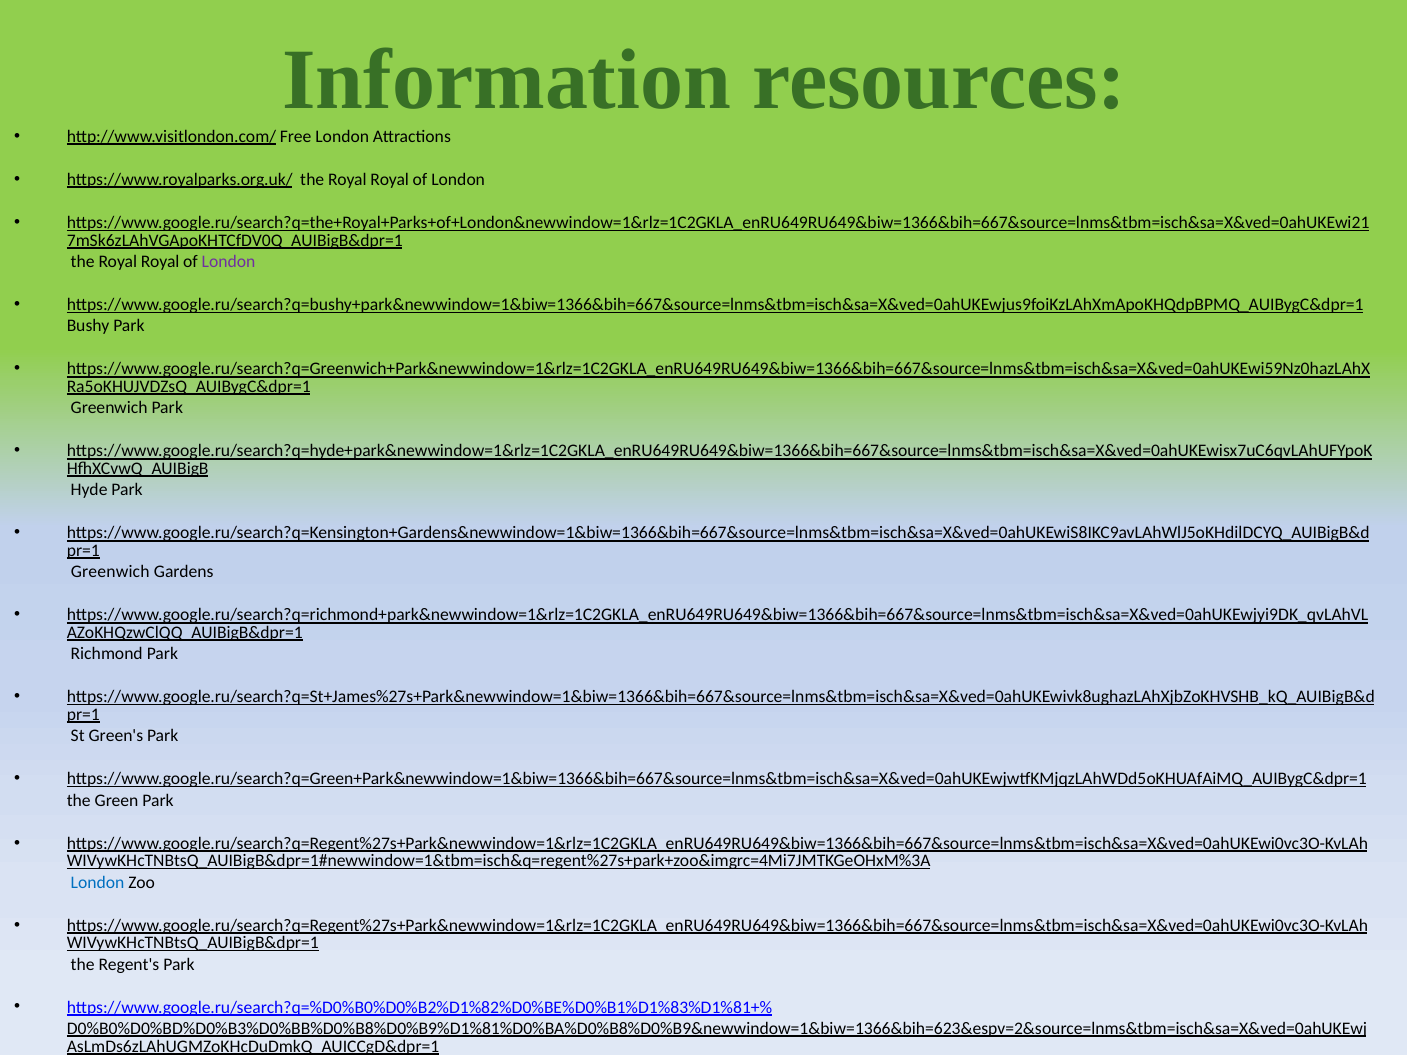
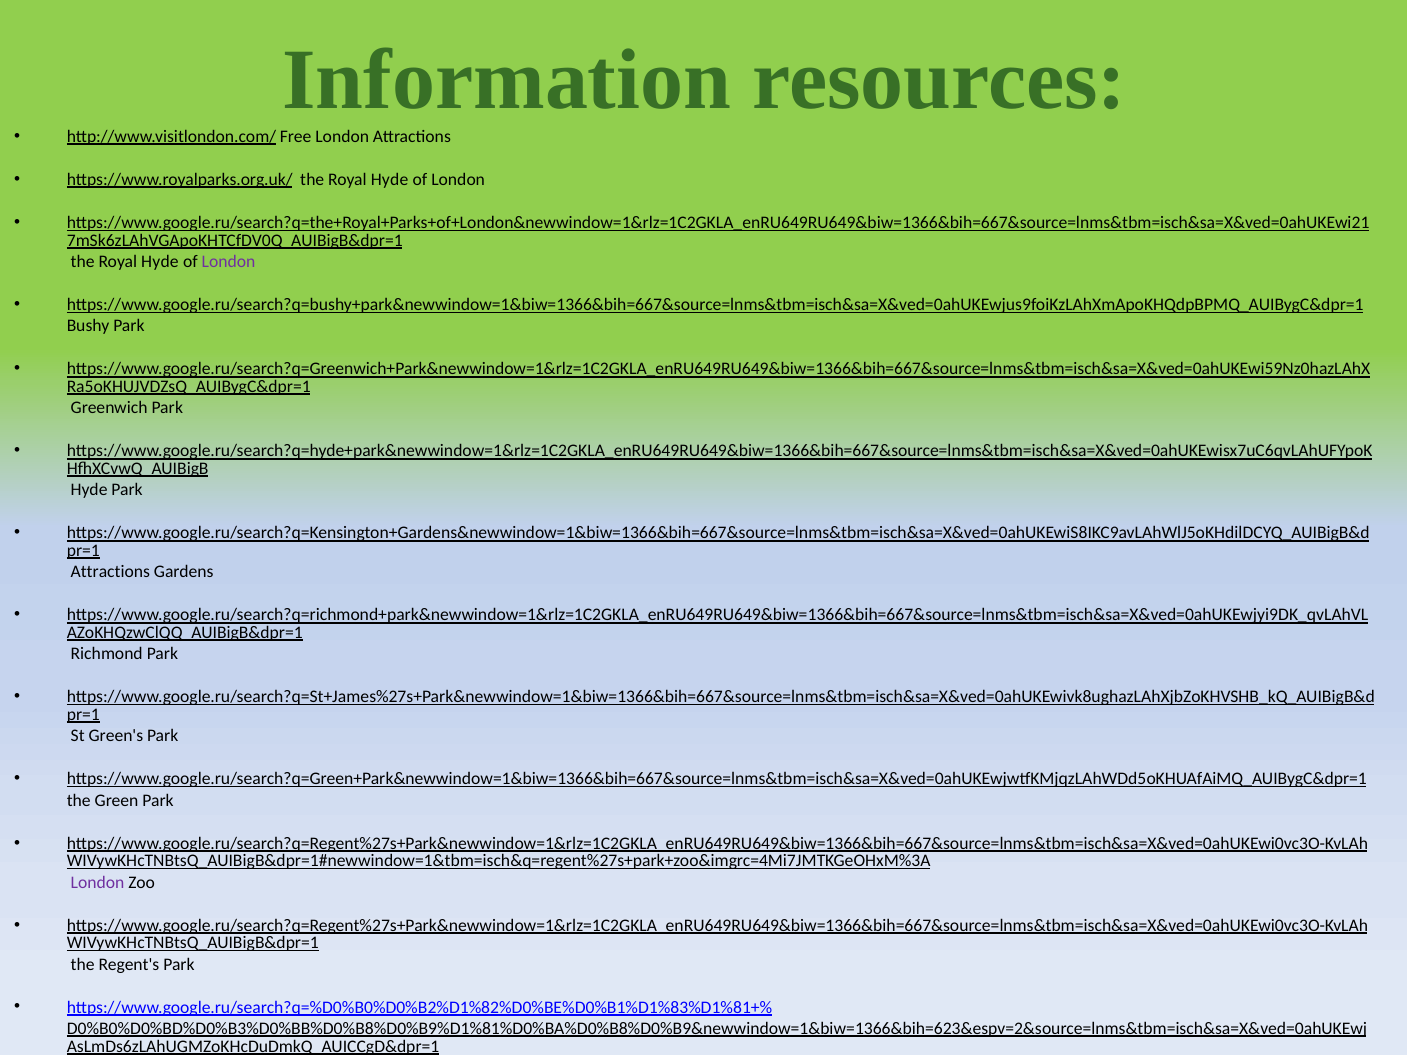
https://www.royalparks.org.uk/ the Royal Royal: Royal -> Hyde
Royal at (160, 262): Royal -> Hyde
Greenwich at (110, 572): Greenwich -> Attractions
London at (98, 882) colour: blue -> purple
